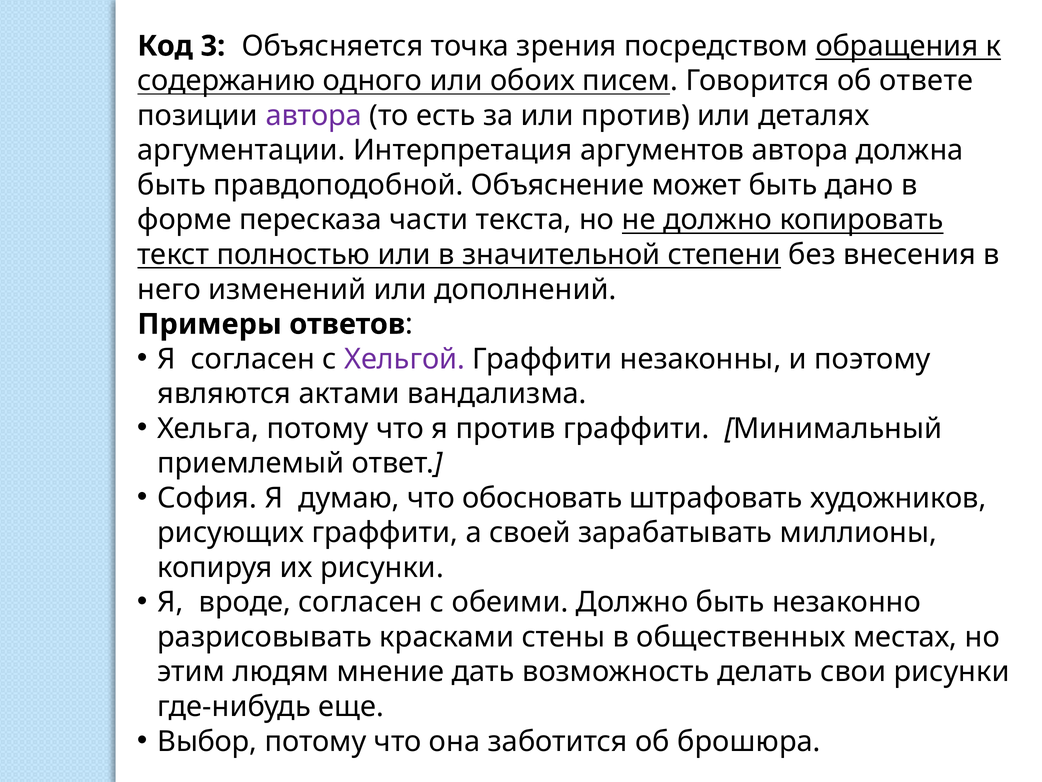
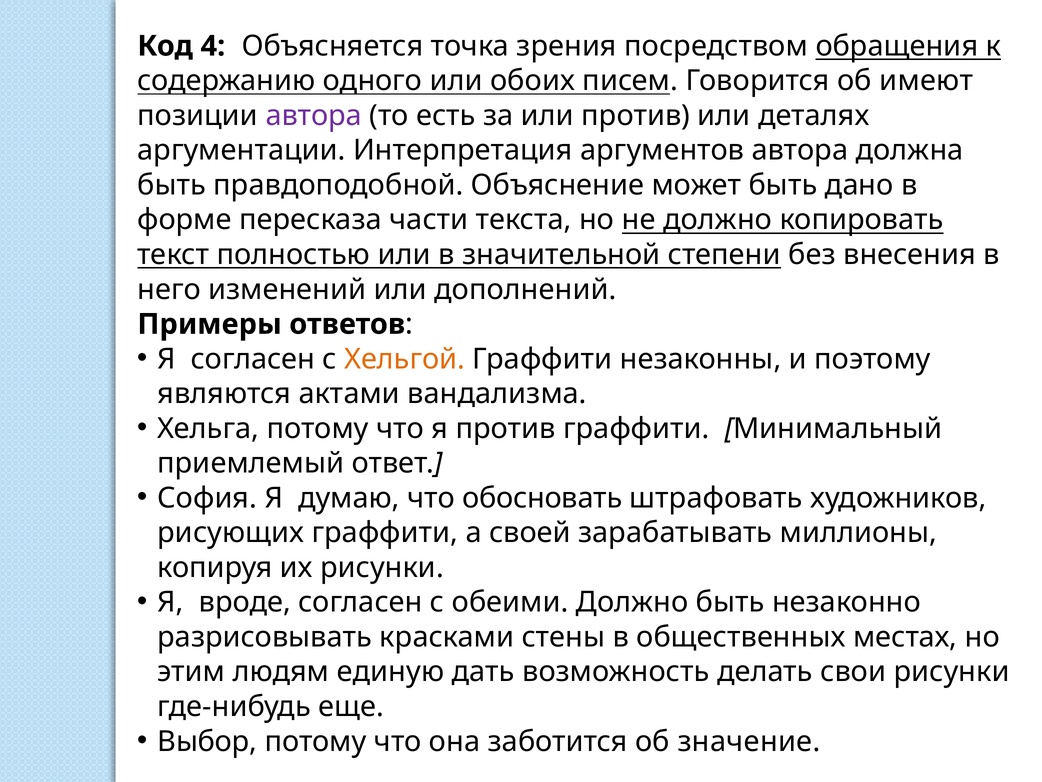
3: 3 -> 4
ответе: ответе -> имеют
Хельгой colour: purple -> orange
мнение: мнение -> единую
брошюра: брошюра -> значение
